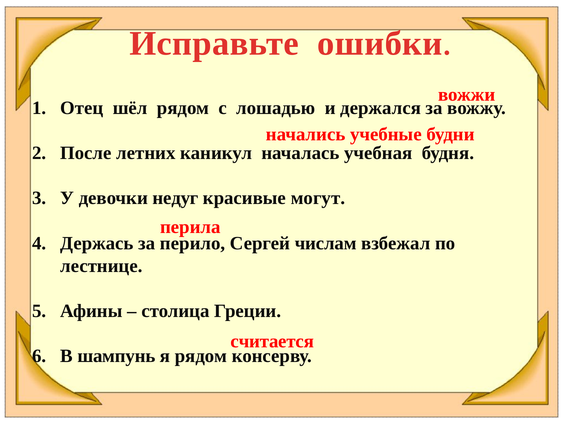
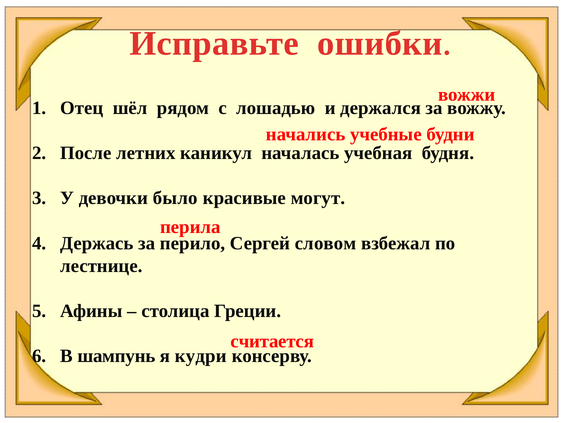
недуг: недуг -> было
числам: числам -> словом
я рядом: рядом -> кудри
